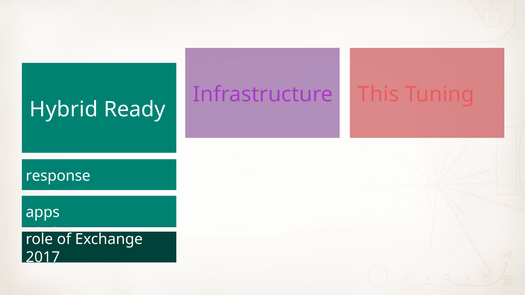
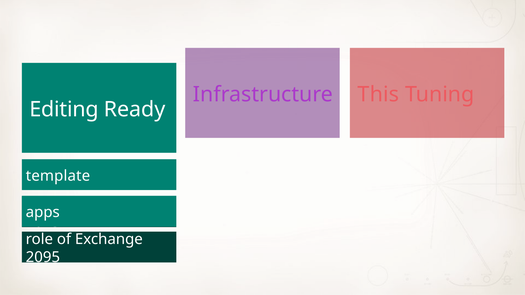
Hybrid: Hybrid -> Editing
response: response -> template
2017: 2017 -> 2095
